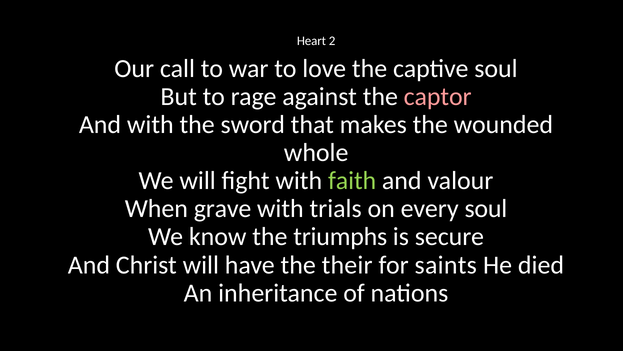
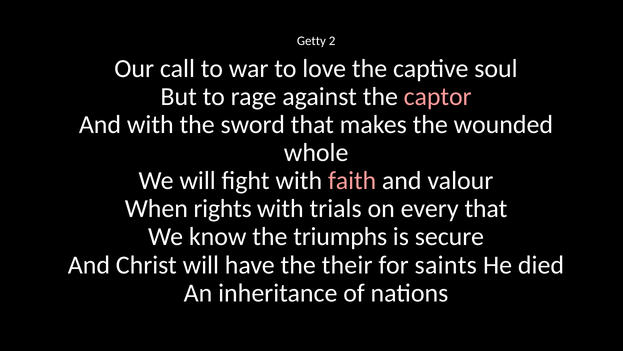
Heart: Heart -> Getty
faith colour: light green -> pink
grave: grave -> rights
every soul: soul -> that
